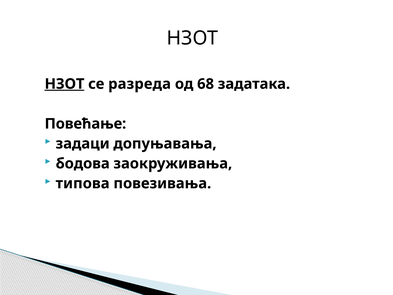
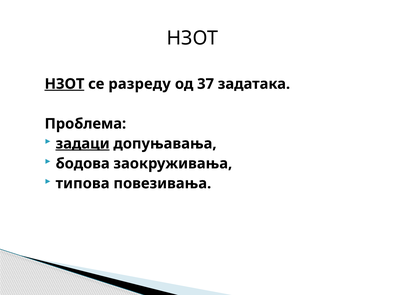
разреда: разреда -> разреду
68: 68 -> 37
Повећање: Повећање -> Проблема
задаци underline: none -> present
